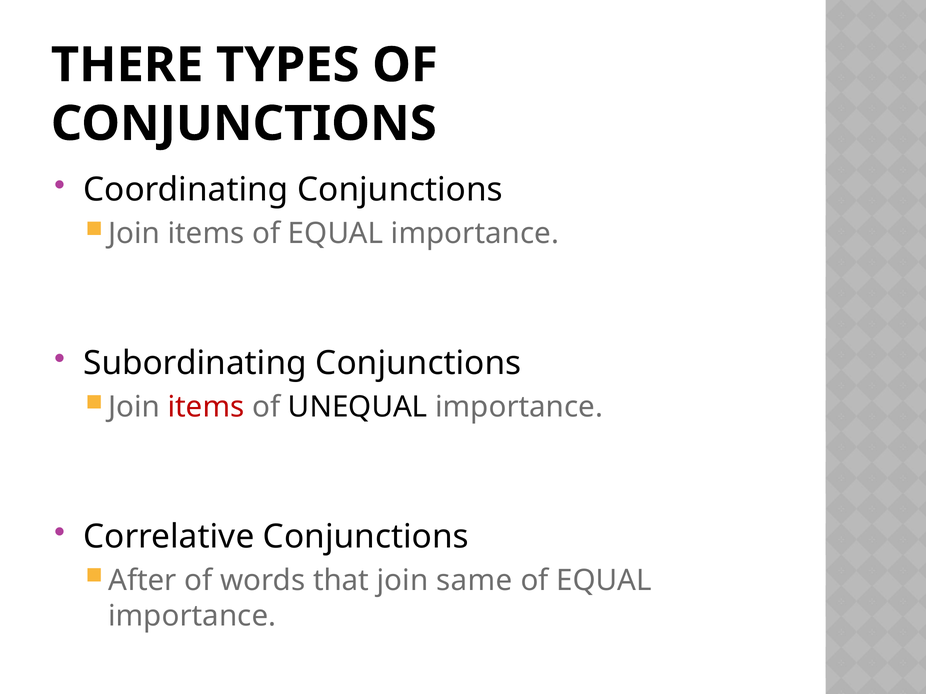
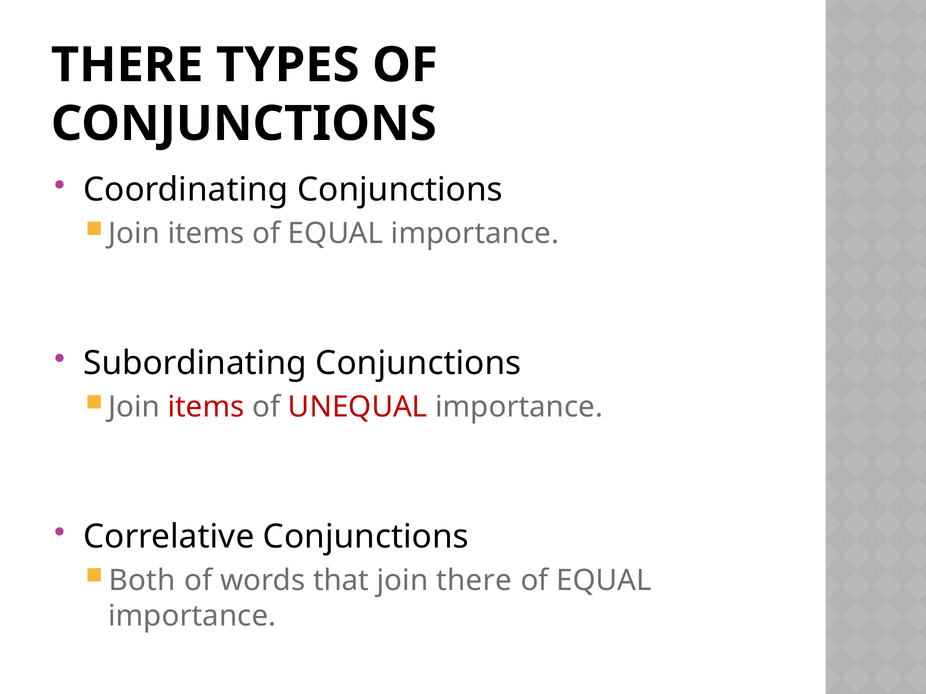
UNEQUAL colour: black -> red
After: After -> Both
join same: same -> there
